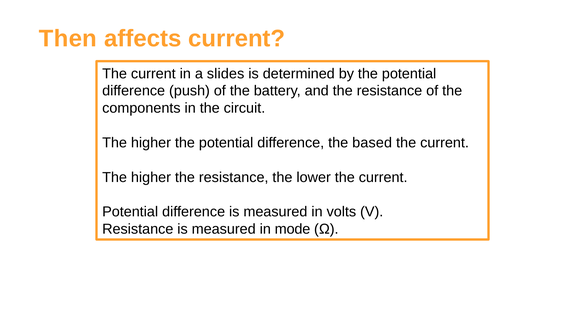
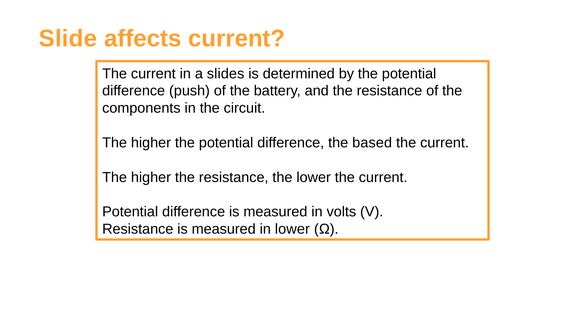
Then: Then -> Slide
in mode: mode -> lower
